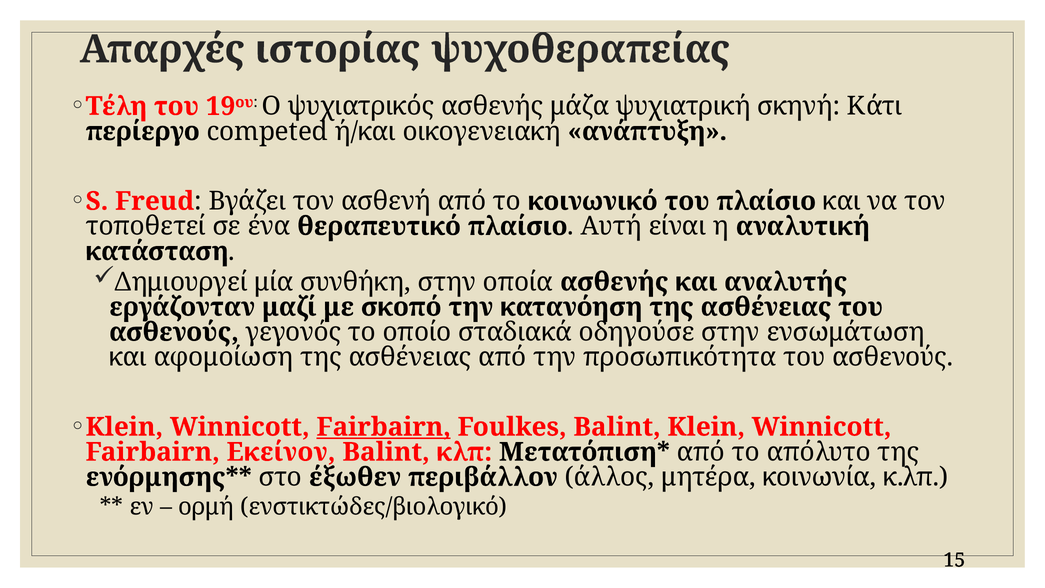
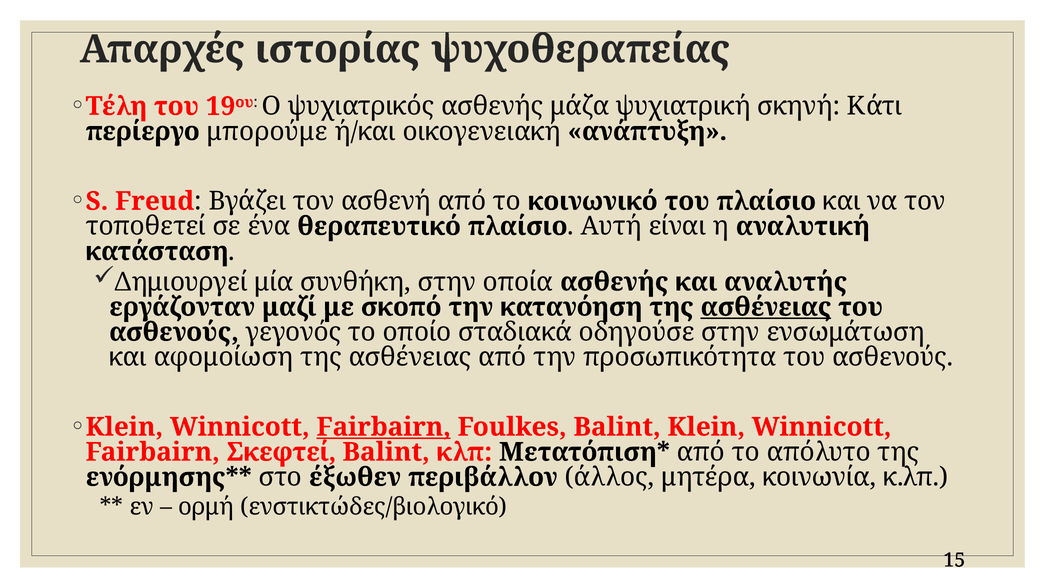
competed: competed -> μπορούμε
ασθένειας at (766, 307) underline: none -> present
Εκείνον: Εκείνον -> Σκεφτεί
